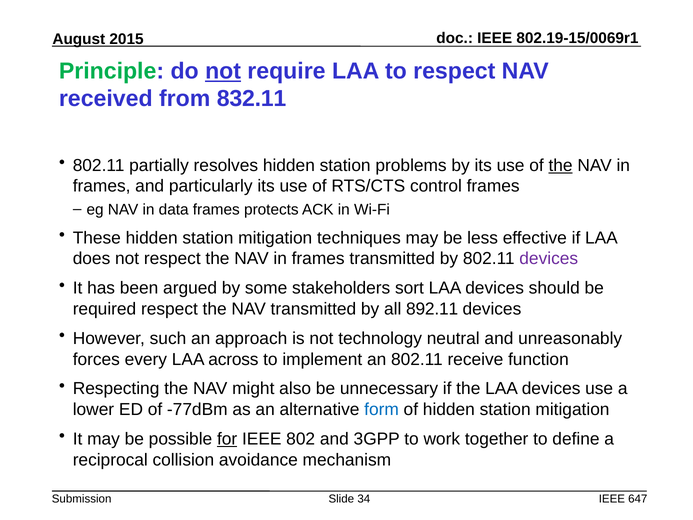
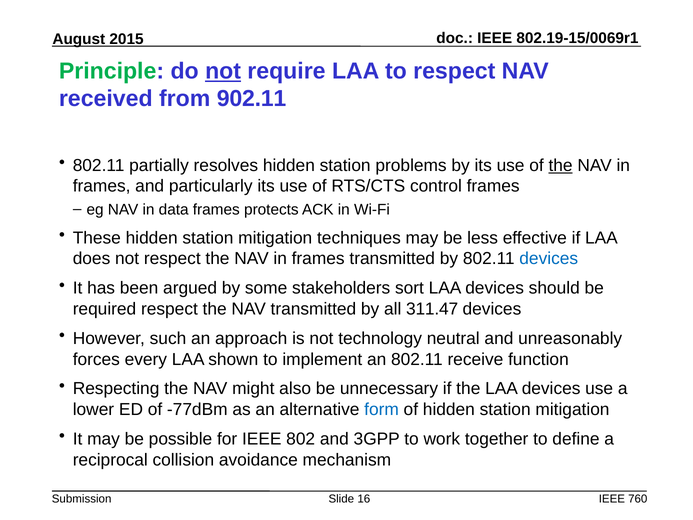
832.11: 832.11 -> 902.11
devices at (549, 259) colour: purple -> blue
892.11: 892.11 -> 311.47
across: across -> shown
for underline: present -> none
34: 34 -> 16
647: 647 -> 760
